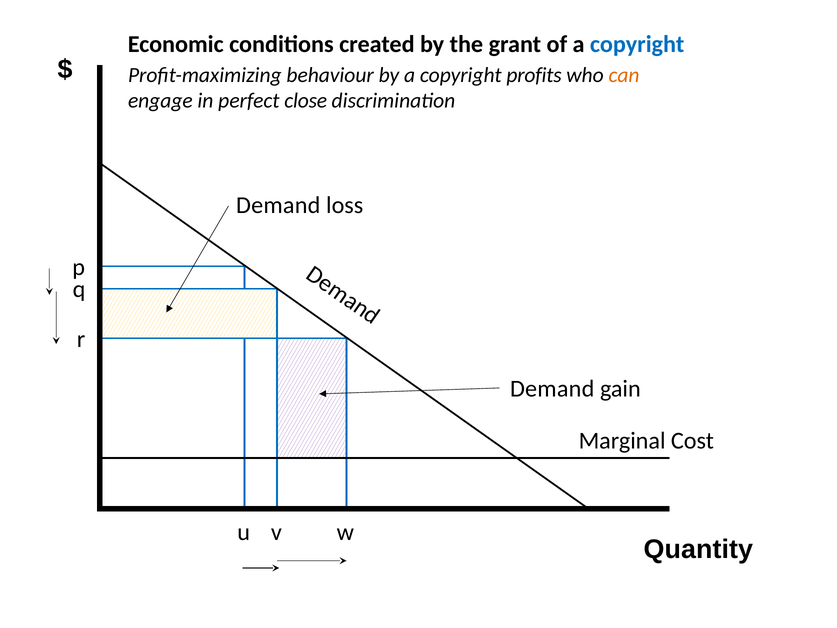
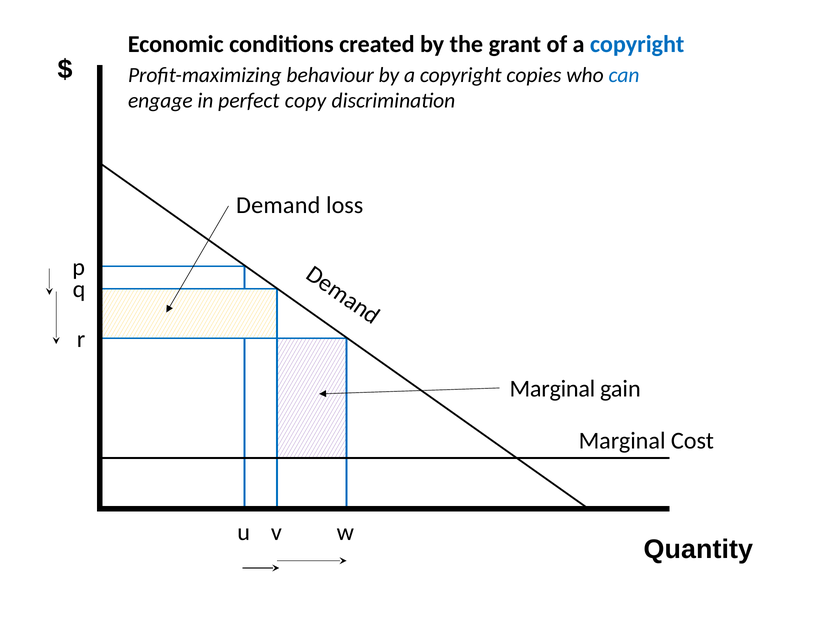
profits: profits -> copies
can colour: orange -> blue
close: close -> copy
Demand at (552, 389): Demand -> Marginal
